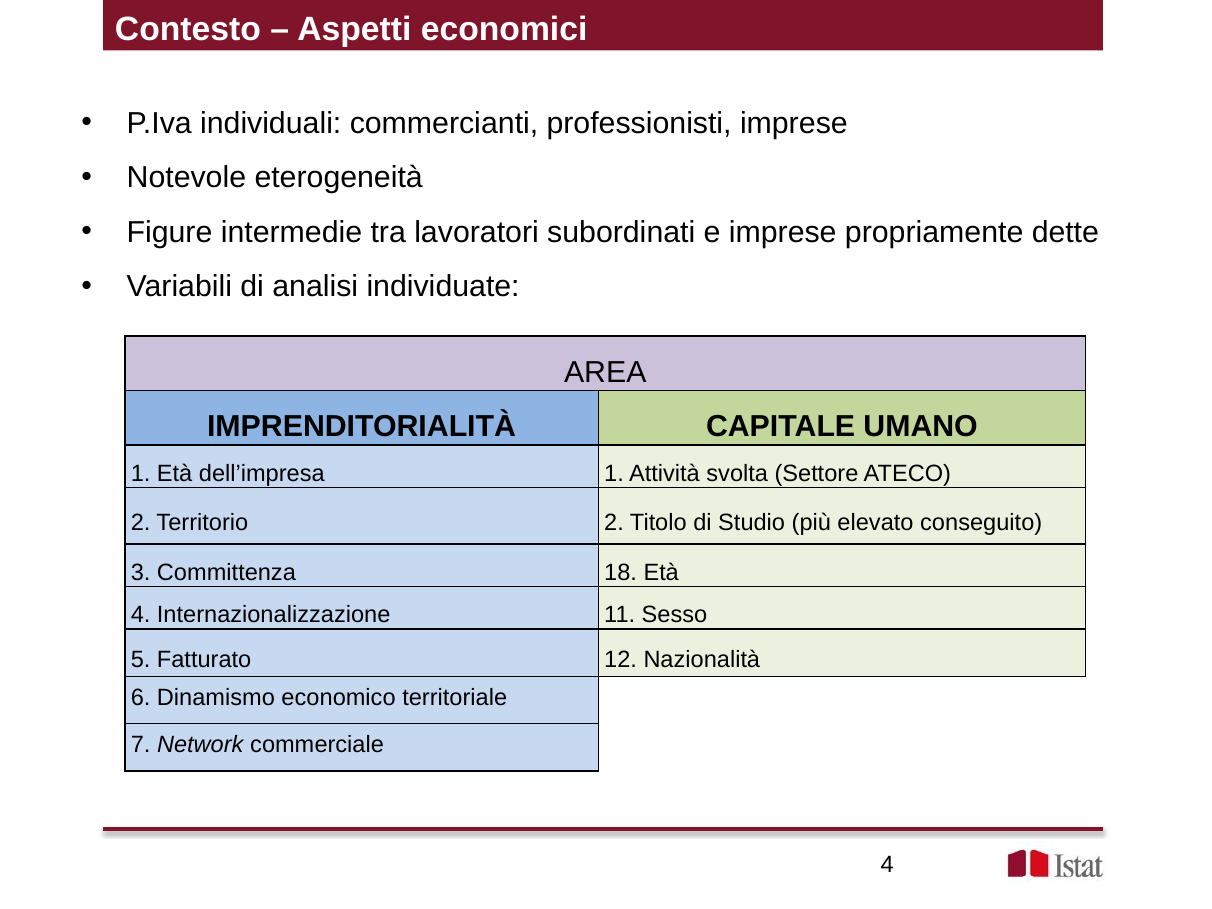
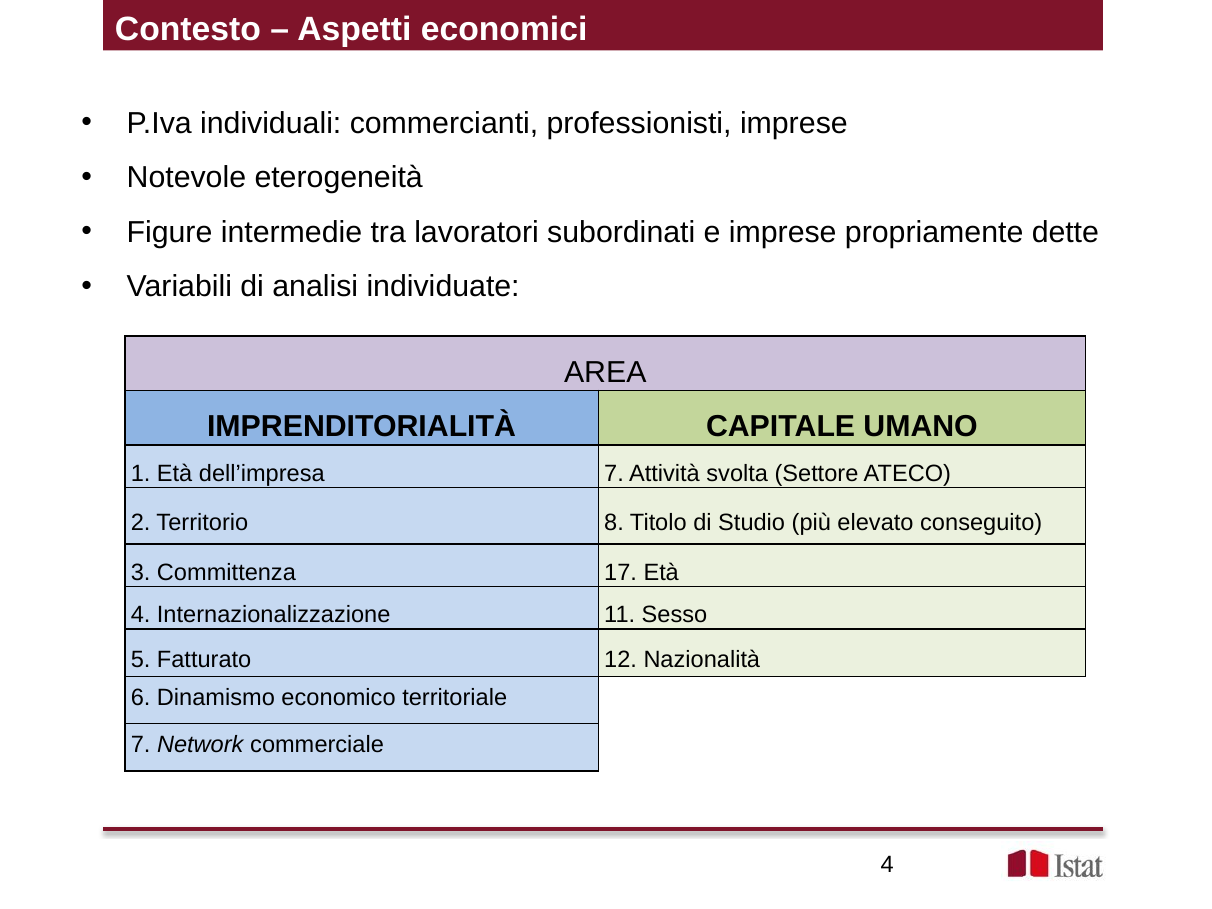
dell’impresa 1: 1 -> 7
Territorio 2: 2 -> 8
18: 18 -> 17
